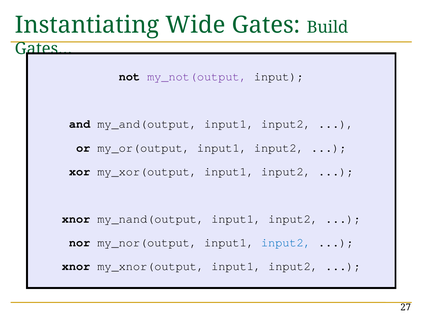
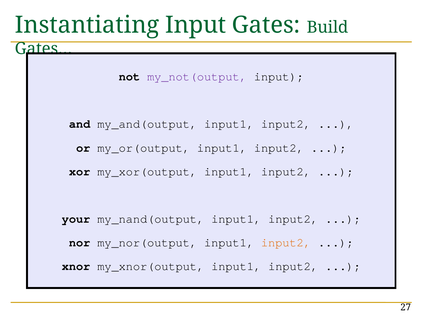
Instantiating Wide: Wide -> Input
xnor at (76, 219): xnor -> your
input2 at (286, 242) colour: blue -> orange
